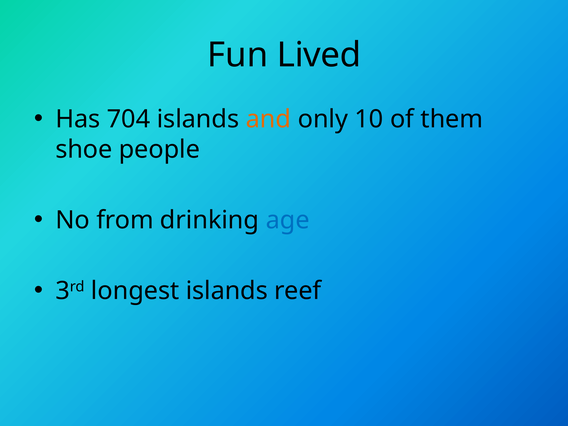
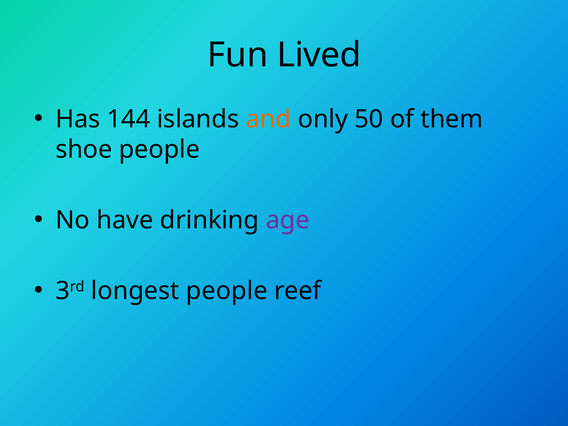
704: 704 -> 144
10: 10 -> 50
from: from -> have
age colour: blue -> purple
longest islands: islands -> people
